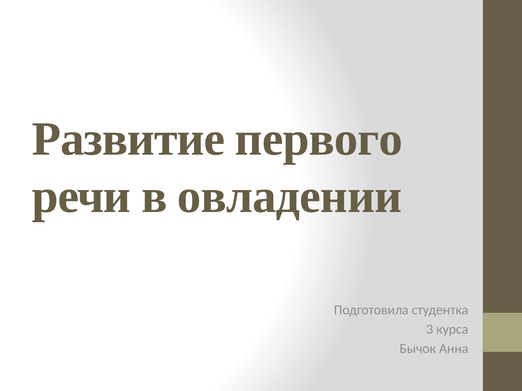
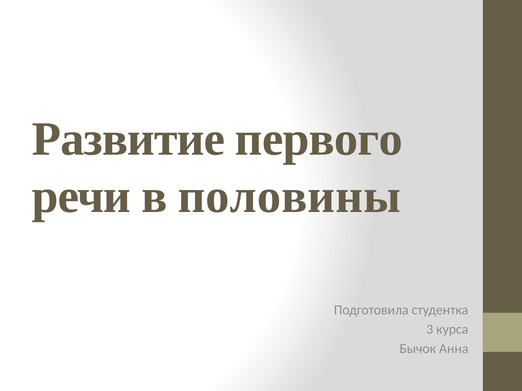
овладении: овладении -> половины
